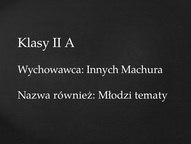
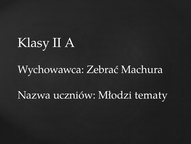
Innych: Innych -> Zebrać
również: również -> uczniów
